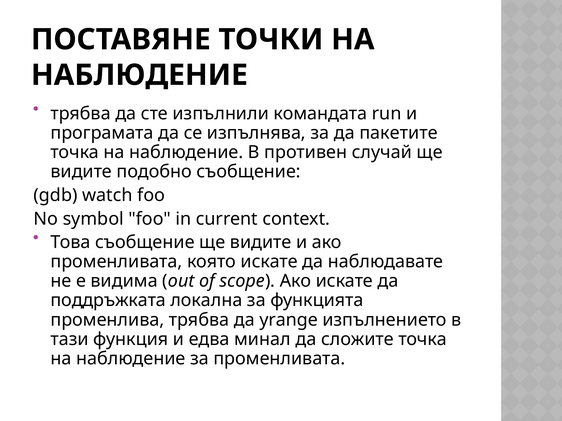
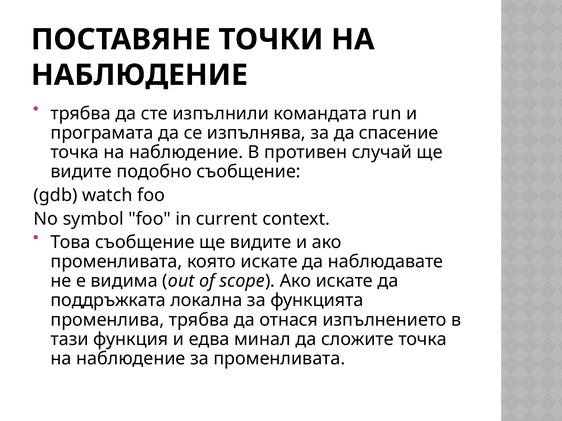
пакетите: пакетите -> спасение
yrange: yrange -> отнася
